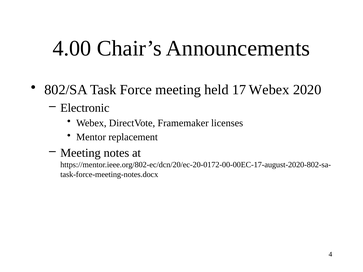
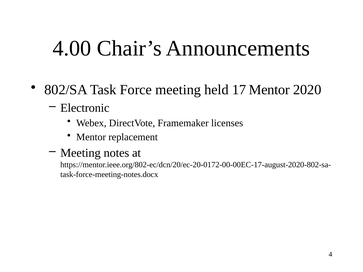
17 Webex: Webex -> Mentor
